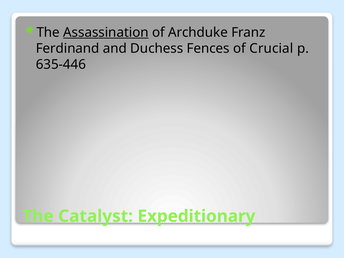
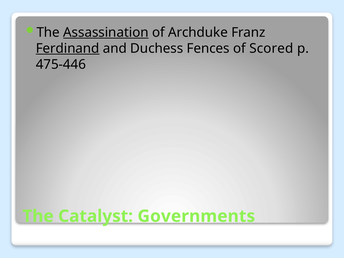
Ferdinand underline: none -> present
Crucial: Crucial -> Scored
635-446: 635-446 -> 475-446
Expeditionary: Expeditionary -> Governments
